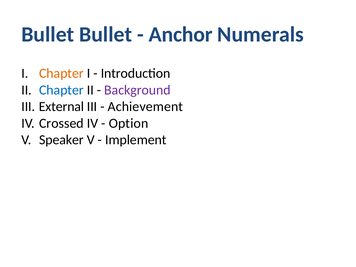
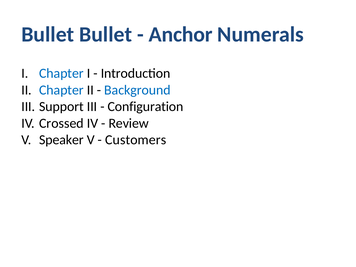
Chapter at (61, 73) colour: orange -> blue
Background colour: purple -> blue
External: External -> Support
Achievement: Achievement -> Configuration
Option: Option -> Review
Implement: Implement -> Customers
